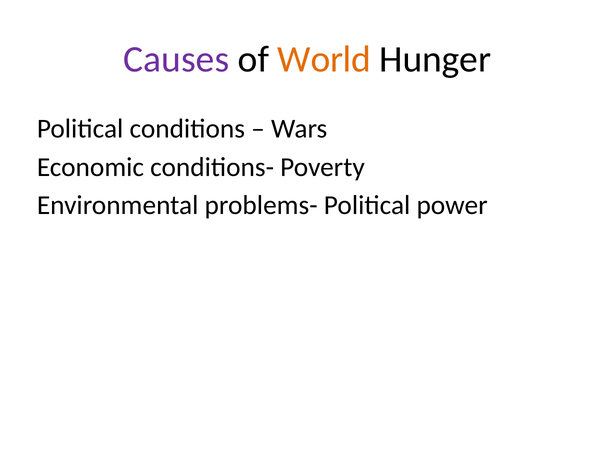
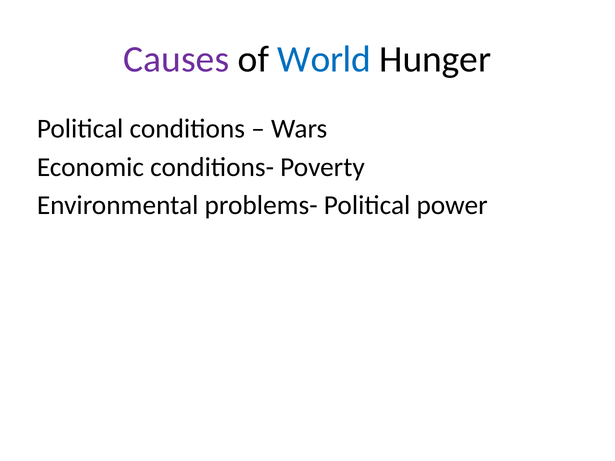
World colour: orange -> blue
